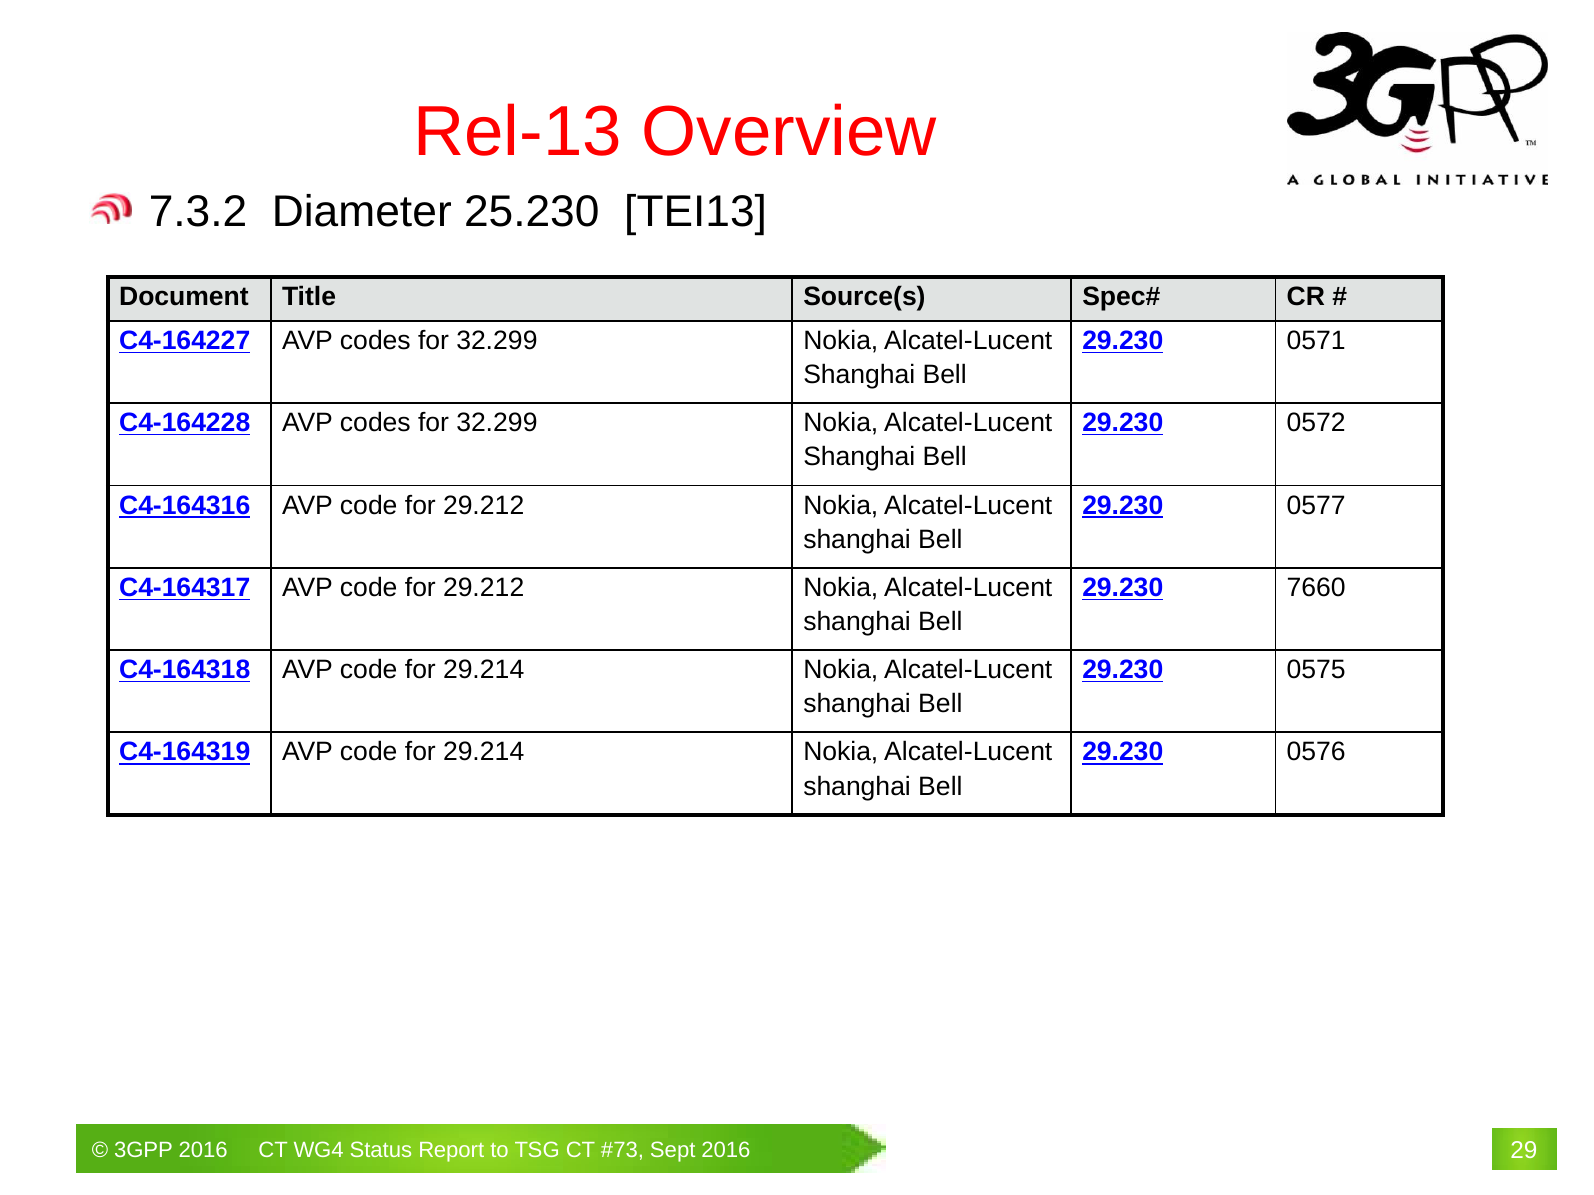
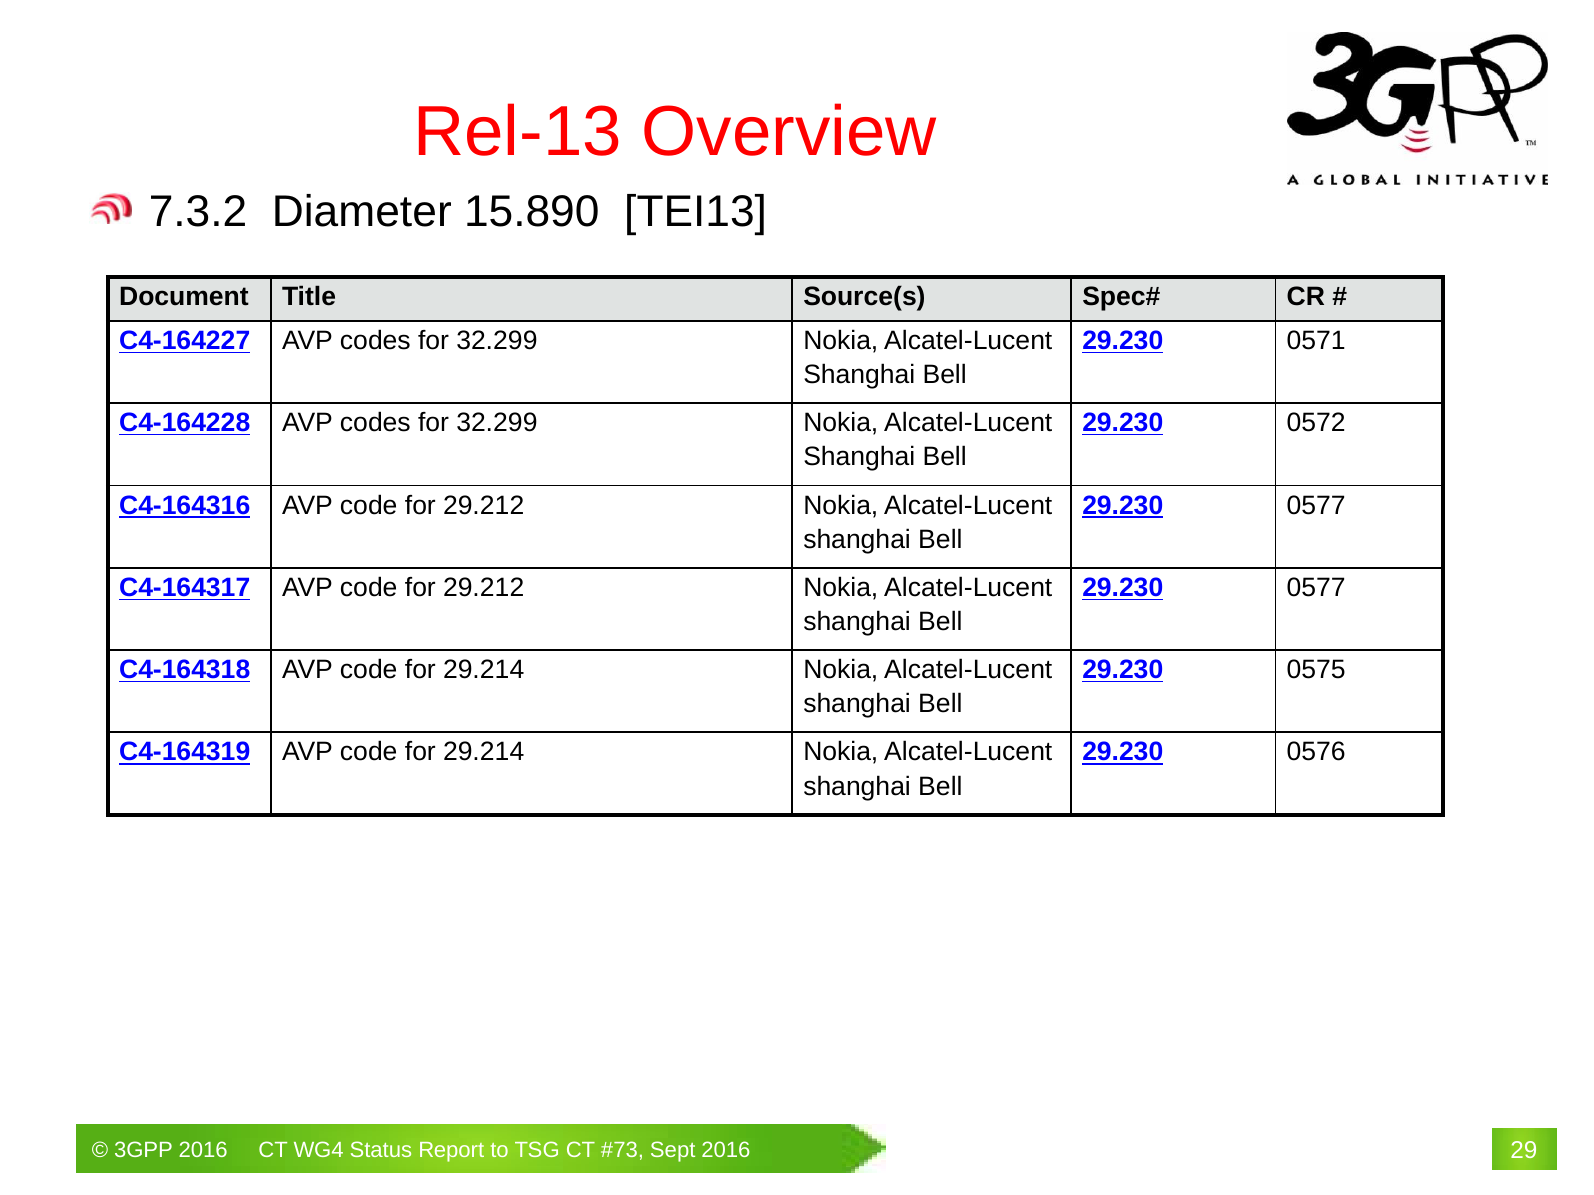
25.230: 25.230 -> 15.890
7660 at (1316, 588): 7660 -> 0577
